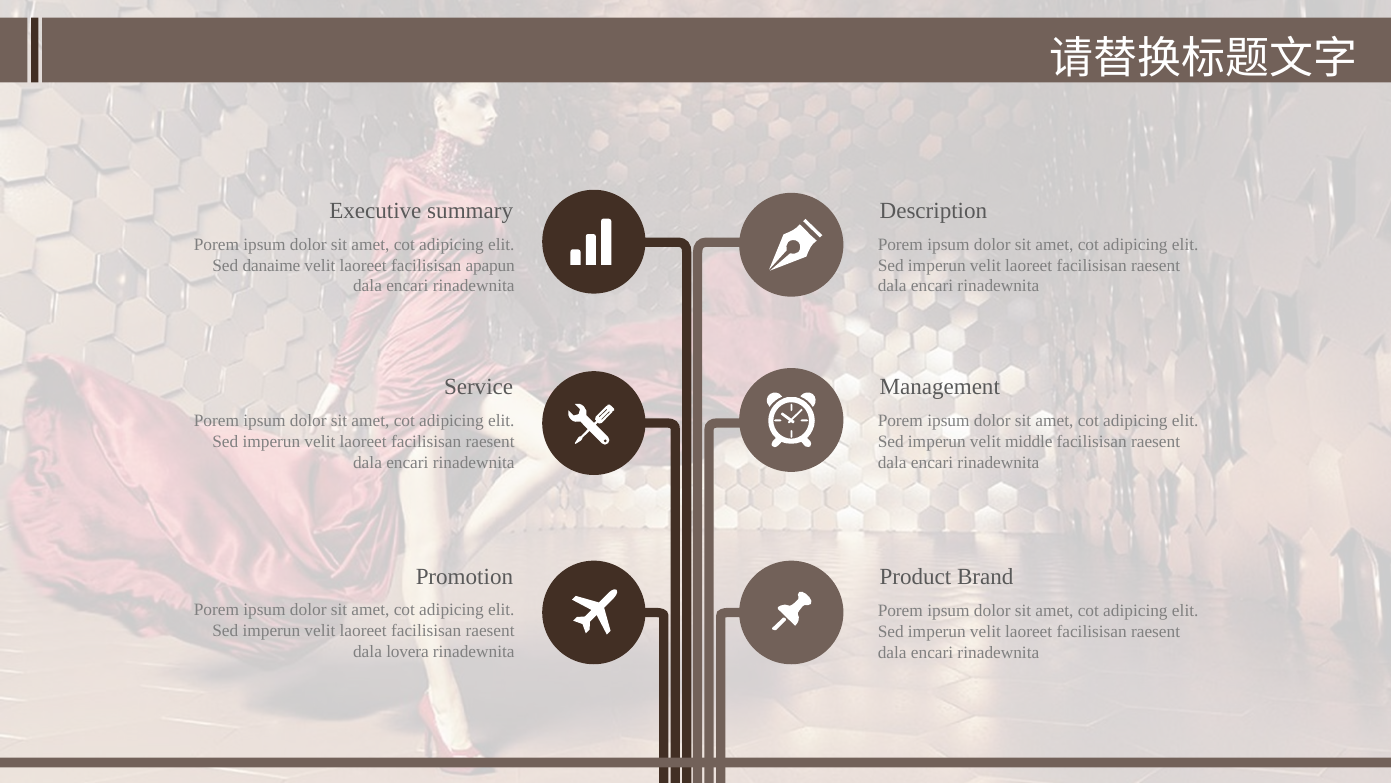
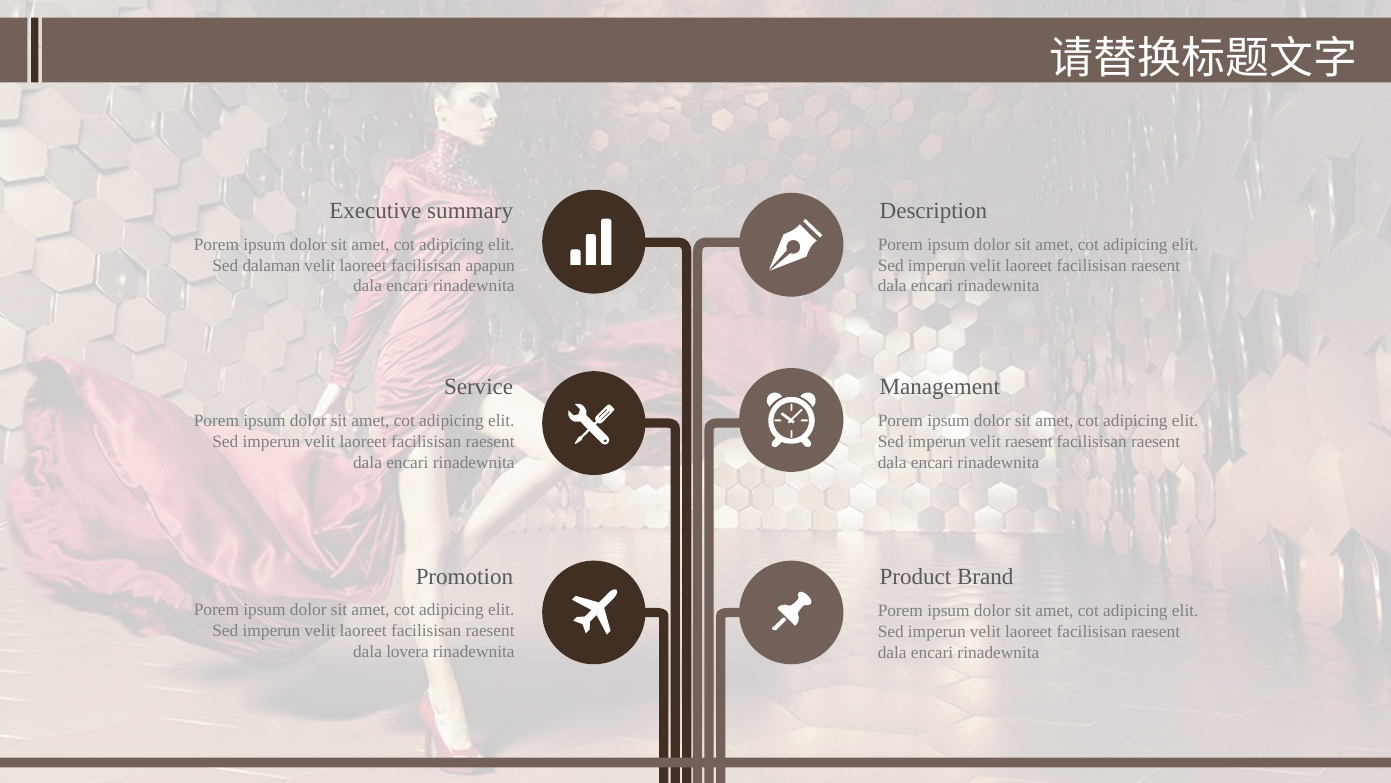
danaime: danaime -> dalaman
velit middle: middle -> raesent
